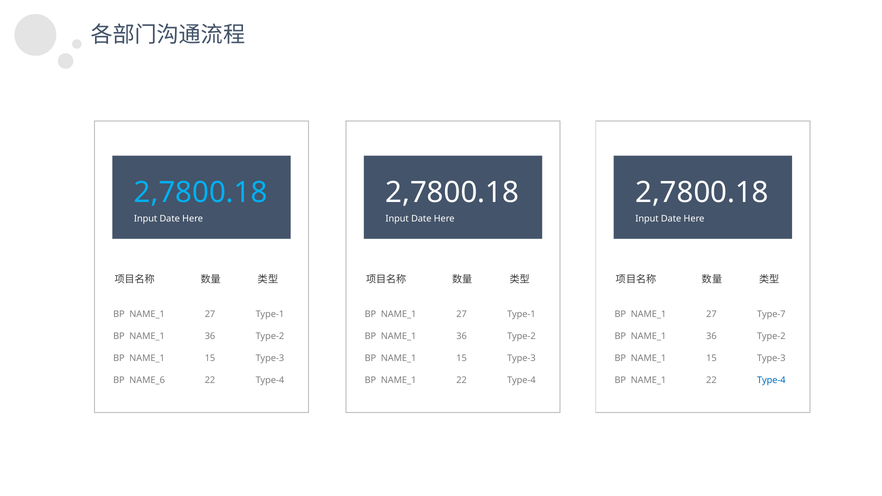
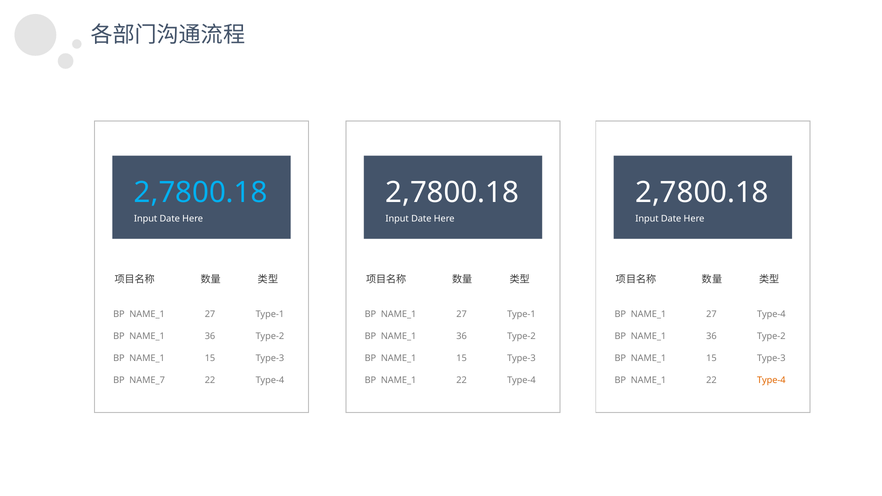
Type-7 at (771, 314): Type-7 -> Type-4
NAME_6: NAME_6 -> NAME_7
Type-4 at (771, 380) colour: blue -> orange
